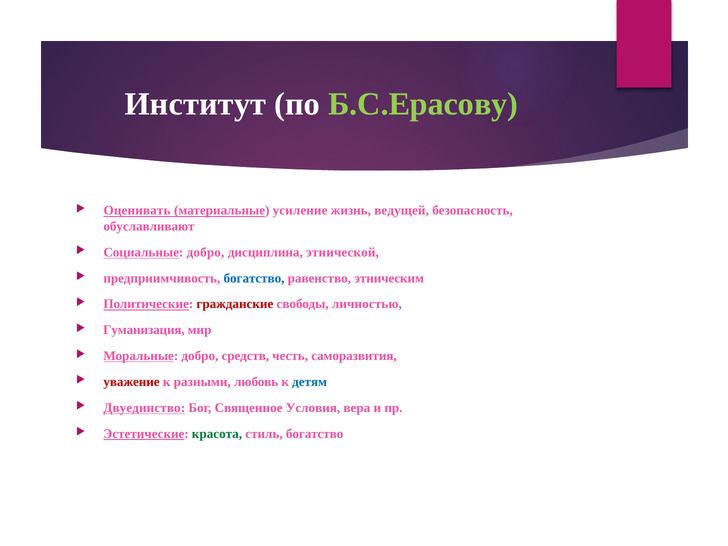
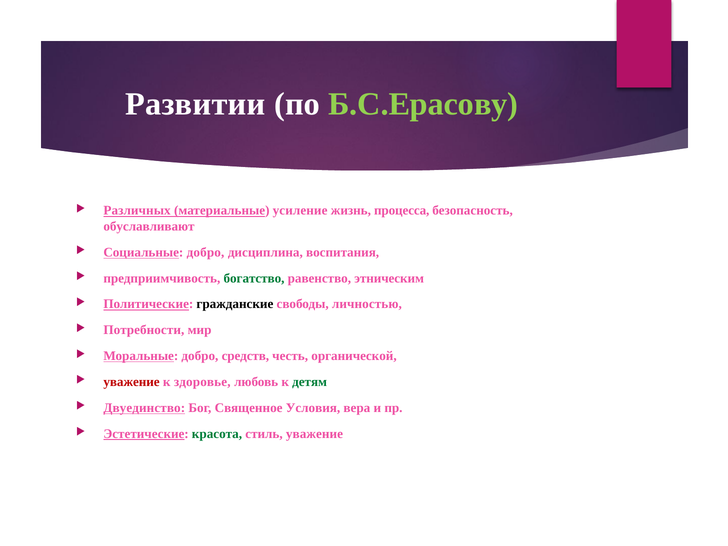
Институт: Институт -> Развитии
Оценивать: Оценивать -> Различных
ведущей: ведущей -> процесса
этнической: этнической -> воспитания
богатство at (254, 278) colour: blue -> green
гражданские colour: red -> black
Гуманизация: Гуманизация -> Потребности
саморазвития: саморазвития -> органической
разными: разными -> здоровье
детям colour: blue -> green
стиль богатство: богатство -> уважение
